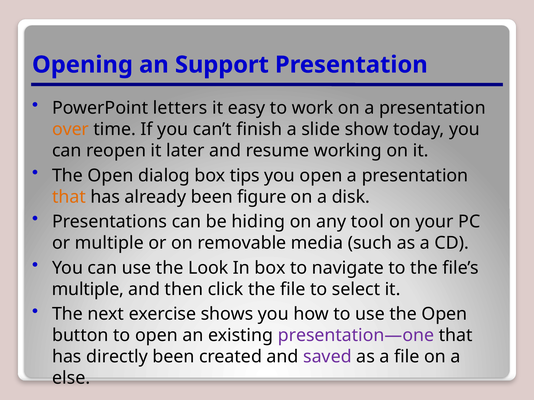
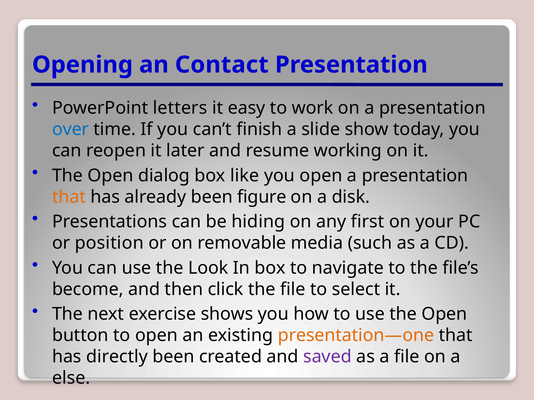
Support: Support -> Contact
over colour: orange -> blue
tips: tips -> like
tool: tool -> first
or multiple: multiple -> position
multiple at (88, 290): multiple -> become
presentation—one colour: purple -> orange
